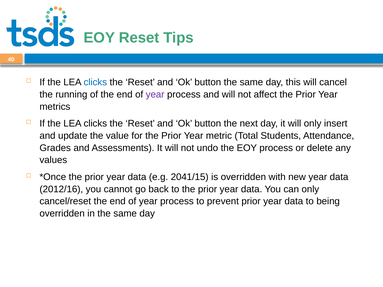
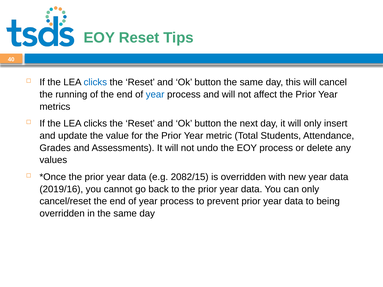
year at (155, 95) colour: purple -> blue
2041/15: 2041/15 -> 2082/15
2012/16: 2012/16 -> 2019/16
